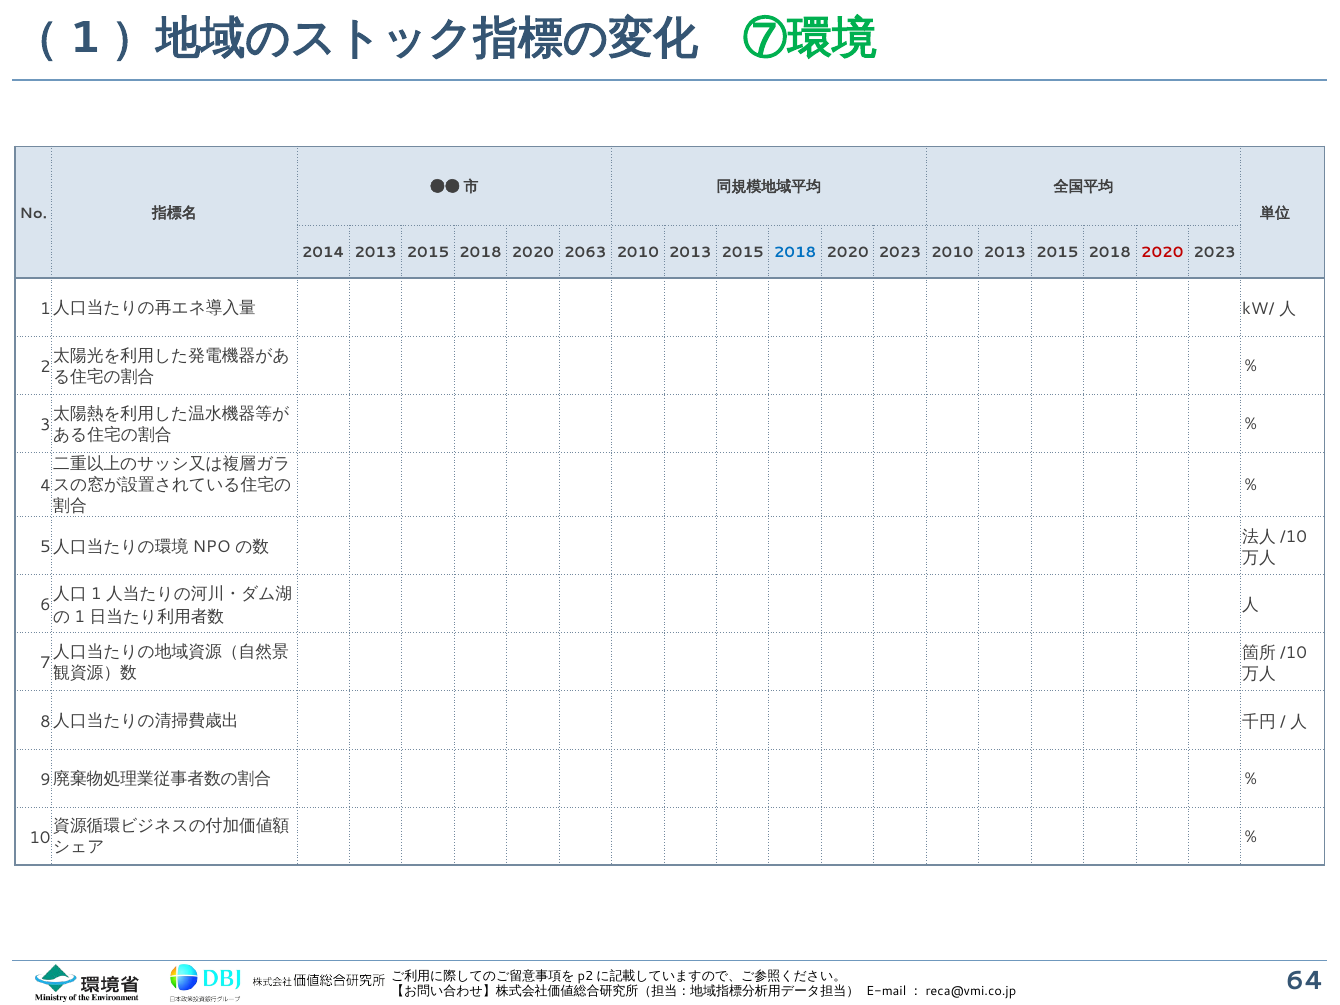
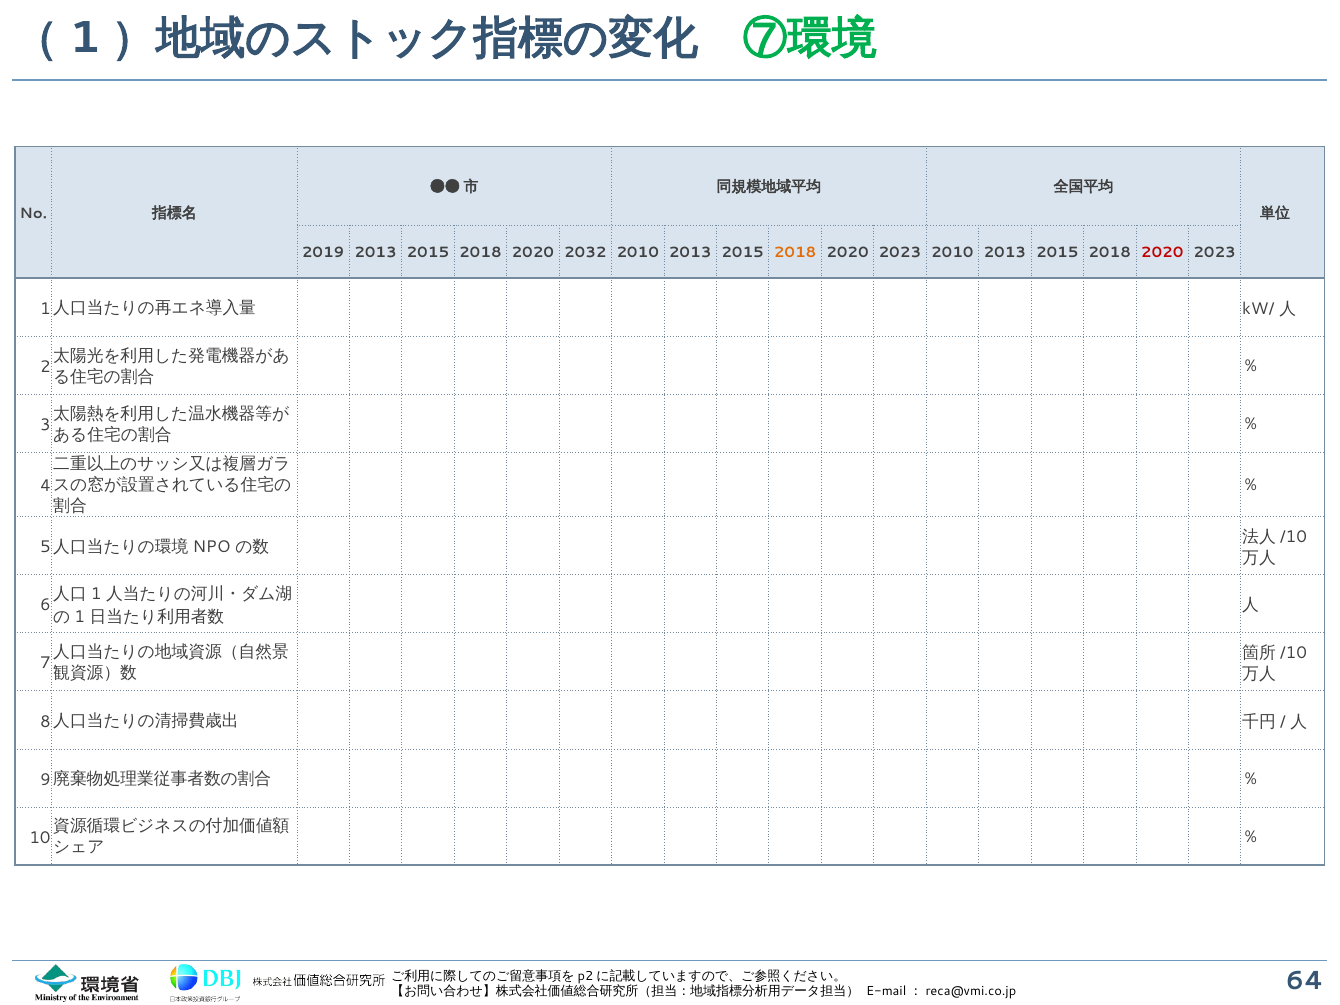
2014: 2014 -> 2019
2063: 2063 -> 2032
2018 at (795, 253) colour: blue -> orange
